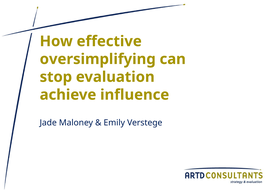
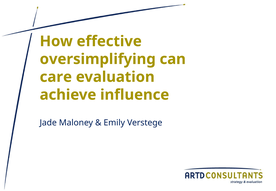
stop: stop -> care
